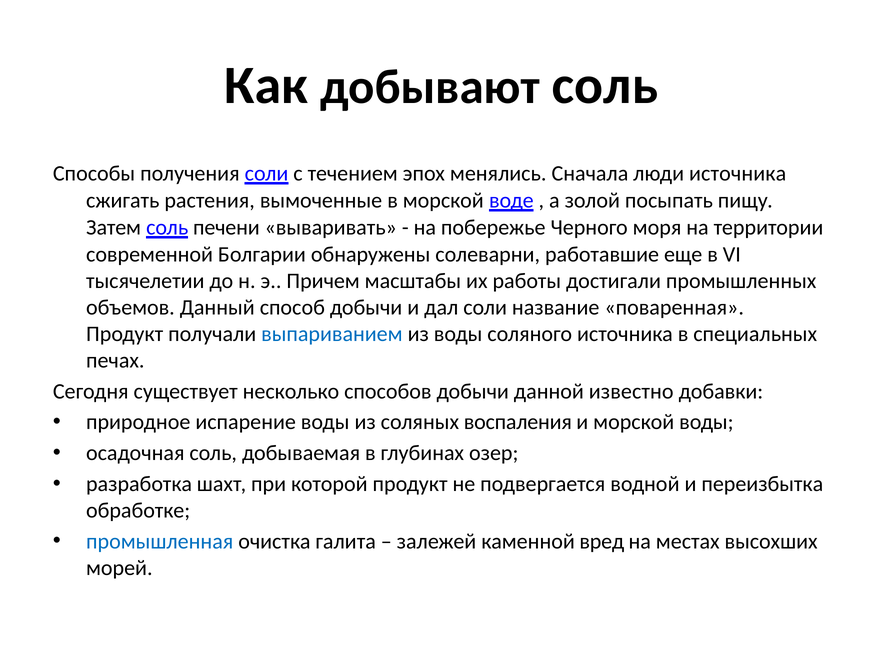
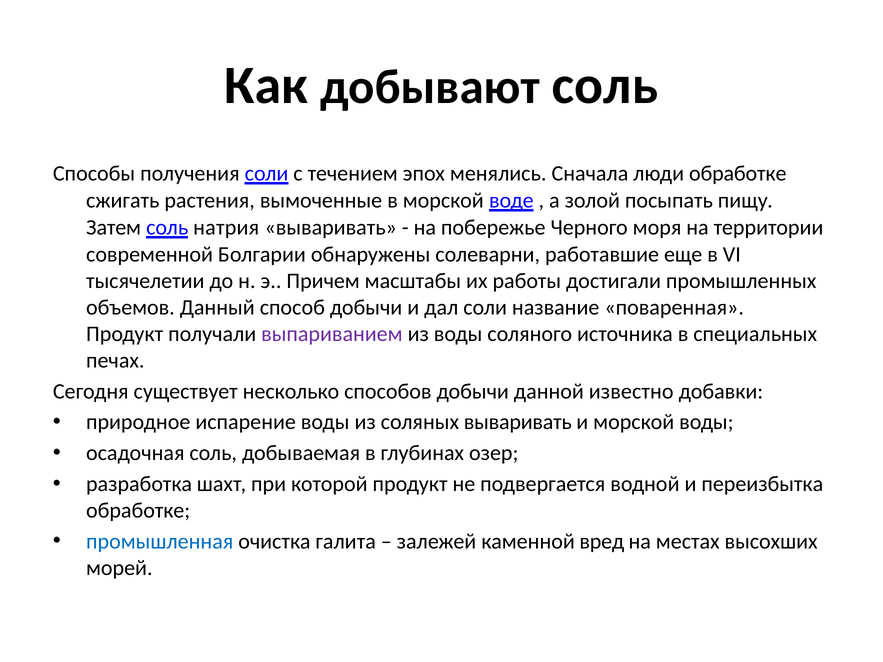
люди источника: источника -> обработке
печени: печени -> натрия
выпариванием colour: blue -> purple
соляных воспаления: воспаления -> вываривать
